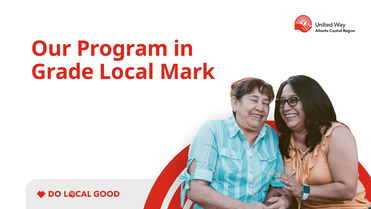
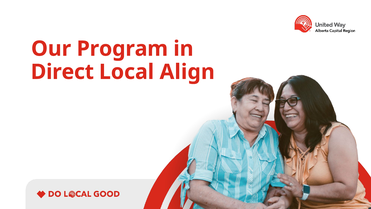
Grade: Grade -> Direct
Mark: Mark -> Align
